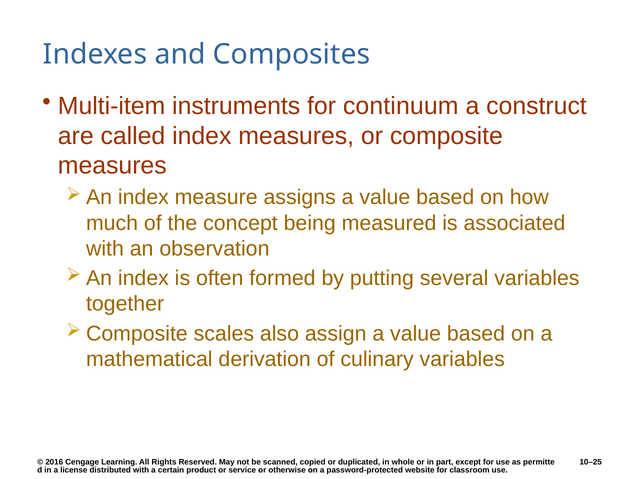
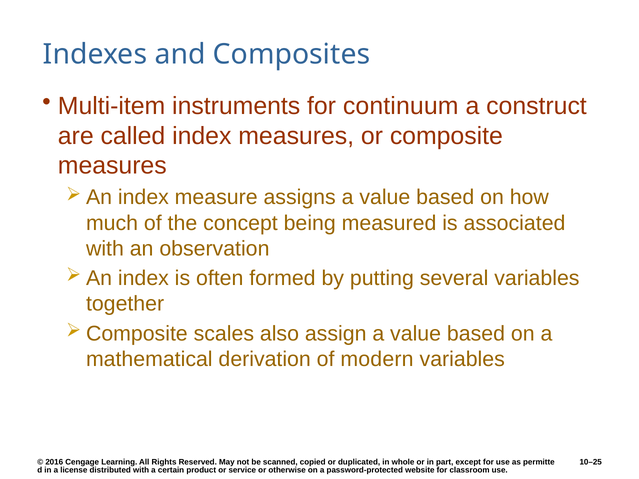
culinary: culinary -> modern
